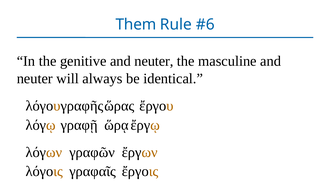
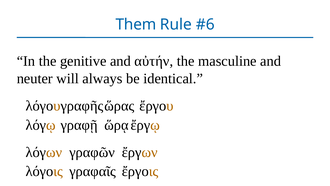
genitive and neuter: neuter -> αὐτήν
